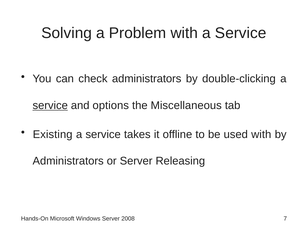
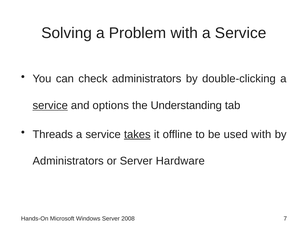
Miscellaneous: Miscellaneous -> Understanding
Existing: Existing -> Threads
takes underline: none -> present
Releasing: Releasing -> Hardware
